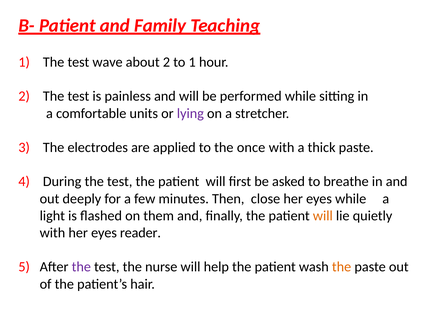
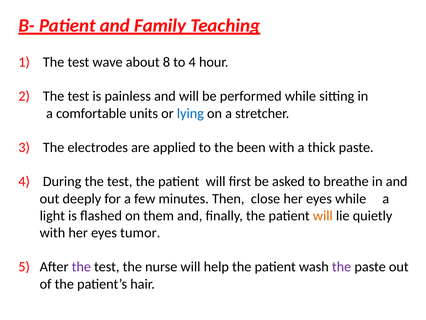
about 2: 2 -> 8
to 1: 1 -> 4
lying colour: purple -> blue
once: once -> been
reader: reader -> tumor
the at (342, 267) colour: orange -> purple
